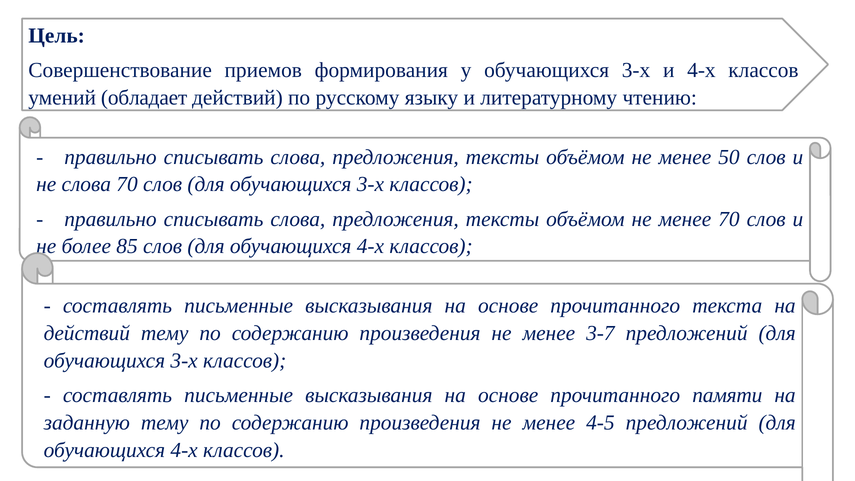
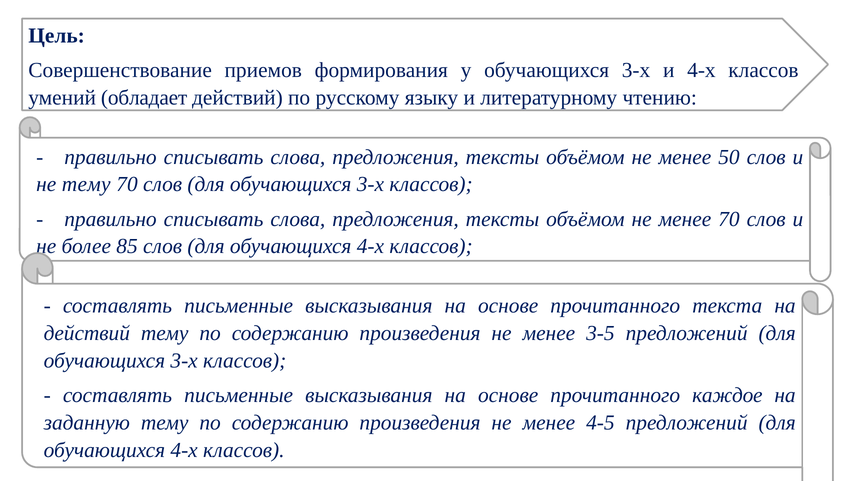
не слова: слова -> тему
3-7: 3-7 -> 3-5
памяти: памяти -> каждое
